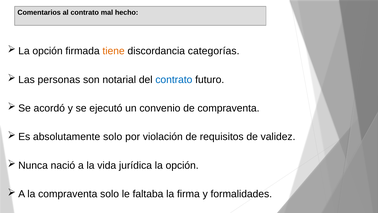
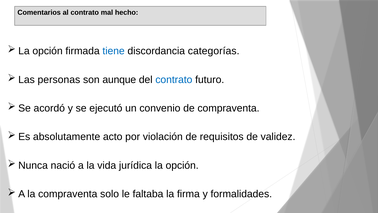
tiene colour: orange -> blue
notarial: notarial -> aunque
absolutamente solo: solo -> acto
